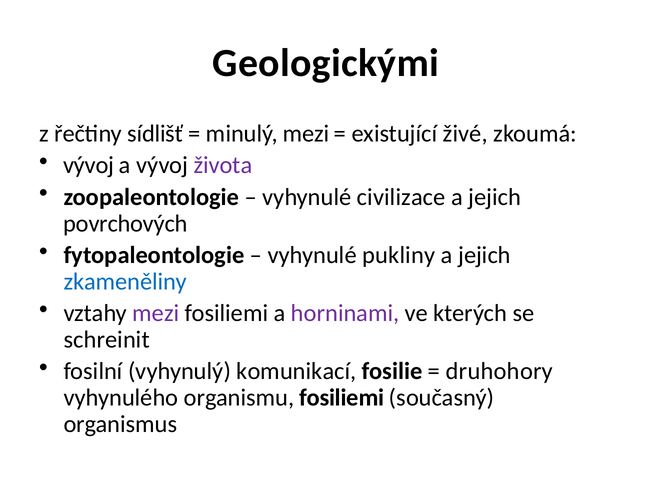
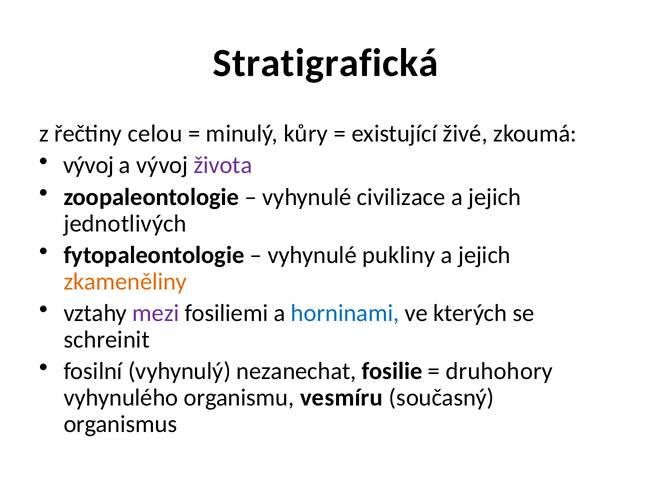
Geologickými: Geologickými -> Stratigrafická
sídlišť: sídlišť -> celou
minulý mezi: mezi -> kůry
povrchových: povrchových -> jednotlivých
zkameněliny colour: blue -> orange
horninami colour: purple -> blue
komunikací: komunikací -> nezanechat
organismu fosiliemi: fosiliemi -> vesmíru
